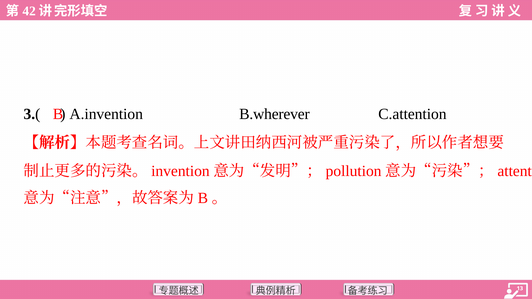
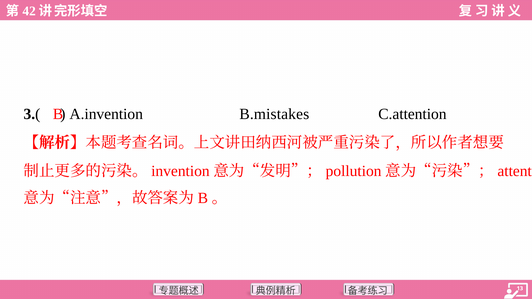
B.wherever: B.wherever -> B.mistakes
